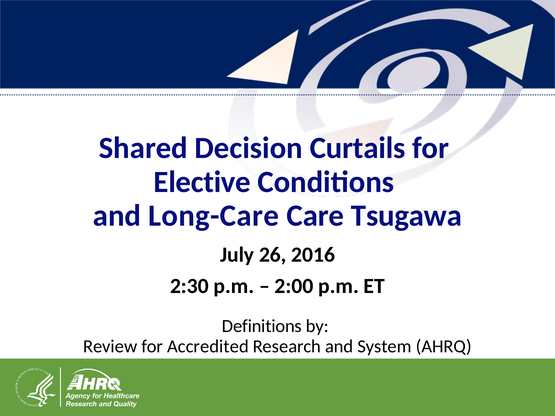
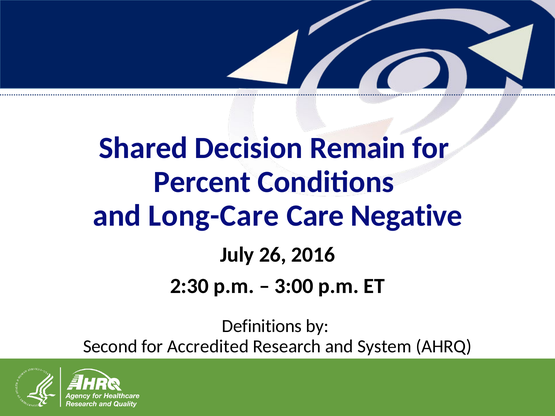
Curtails: Curtails -> Remain
Elective: Elective -> Percent
Tsugawa: Tsugawa -> Negative
2:00: 2:00 -> 3:00
Review: Review -> Second
